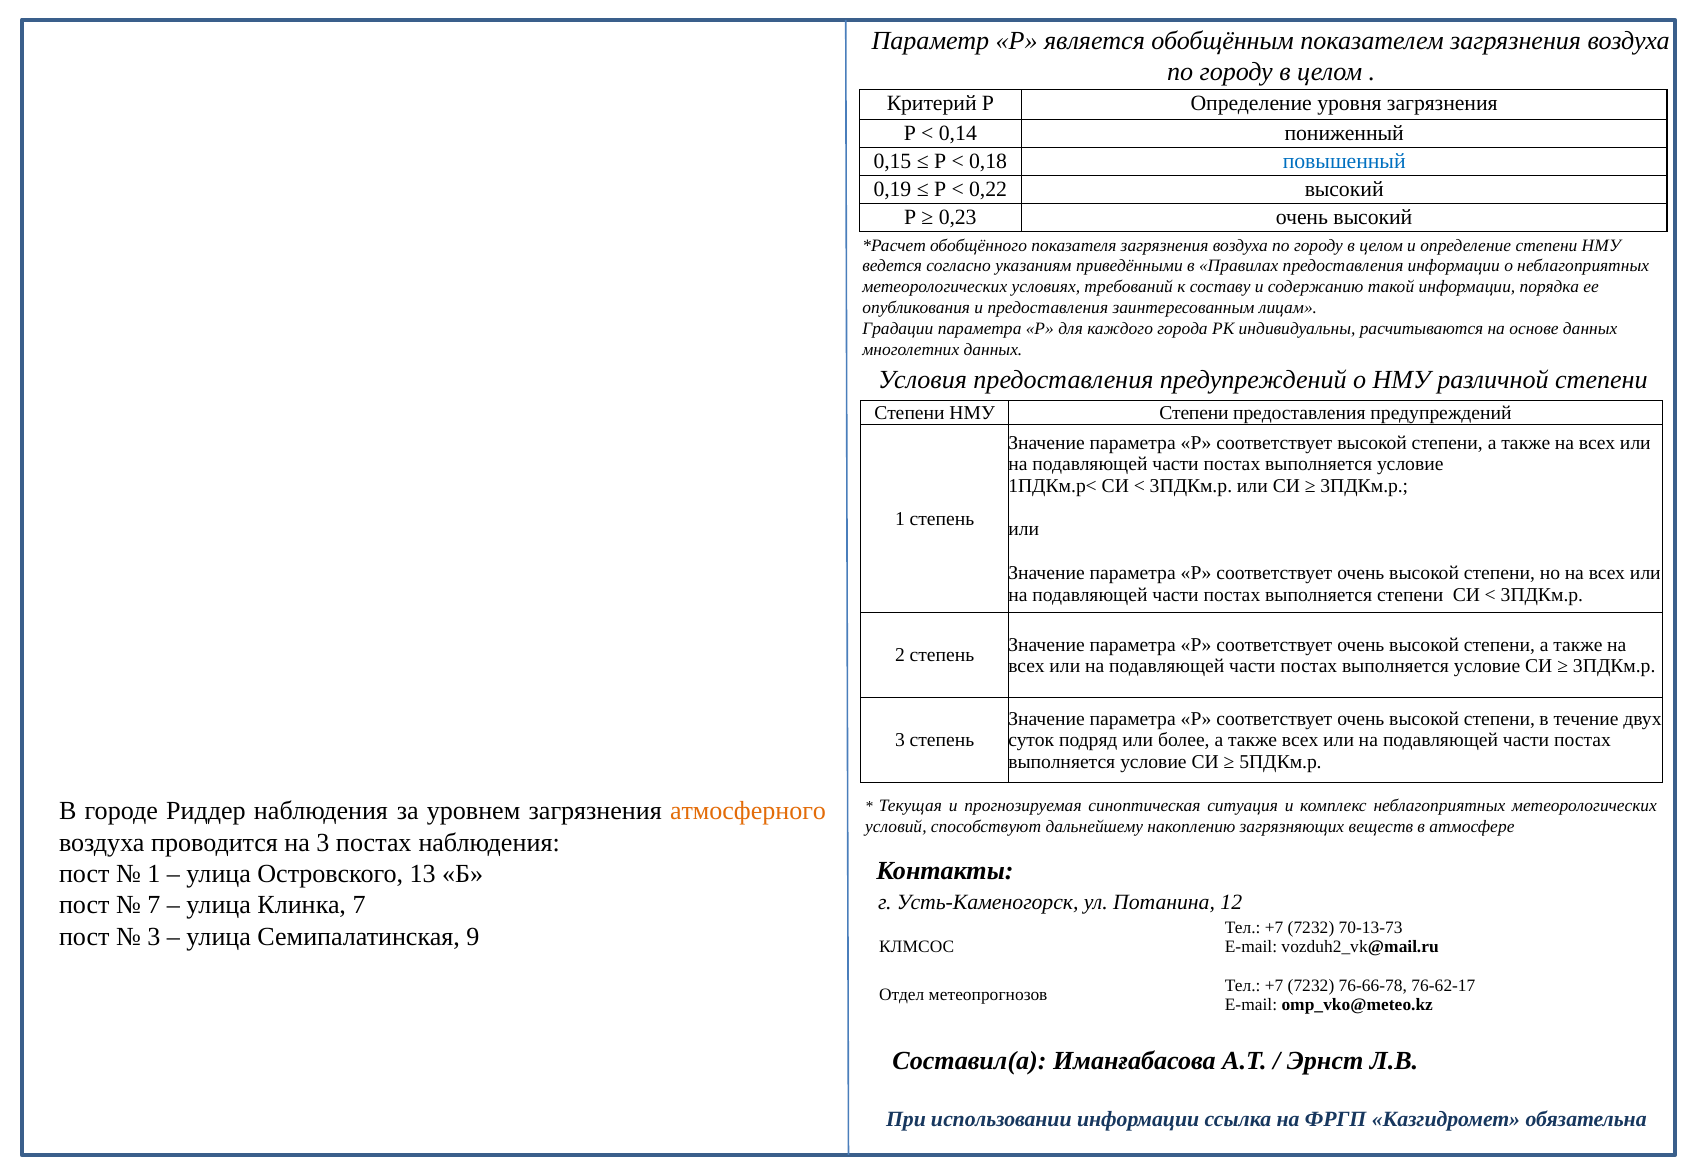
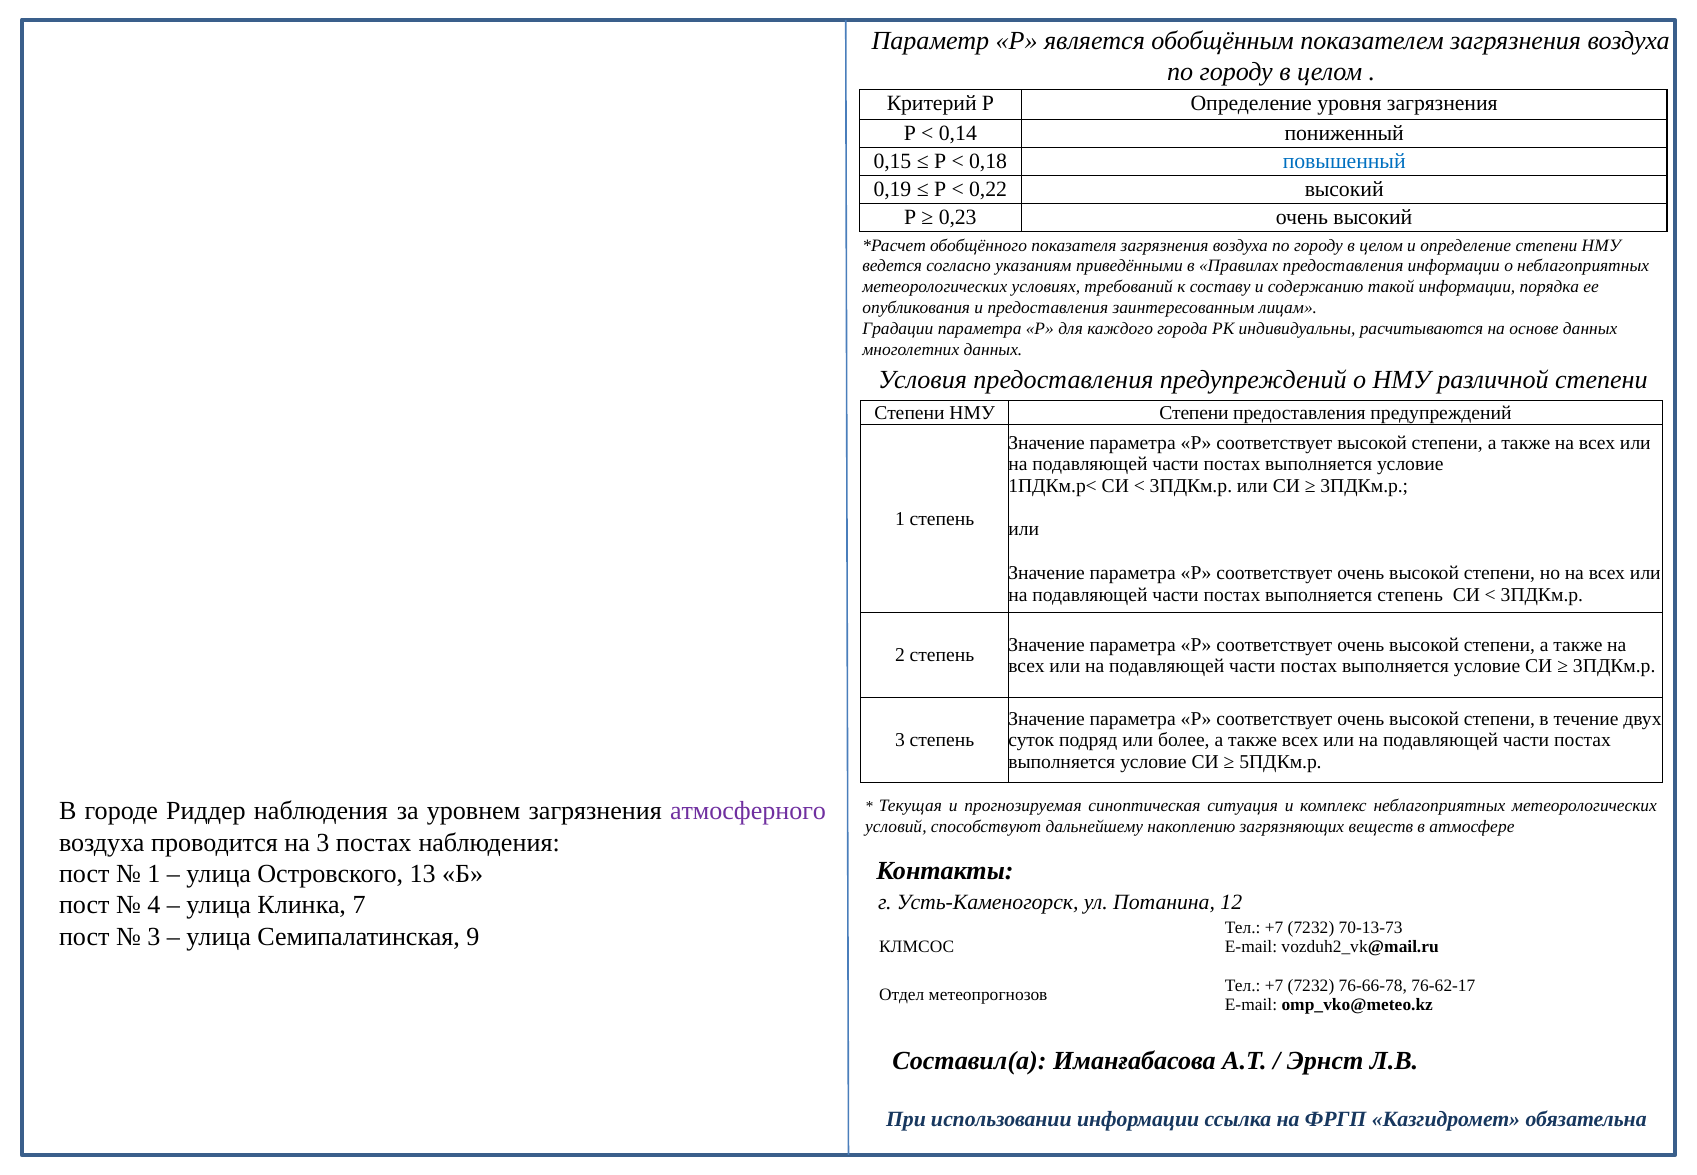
выполняется степени: степени -> степень
атмосферного colour: orange -> purple
7 at (154, 905): 7 -> 4
